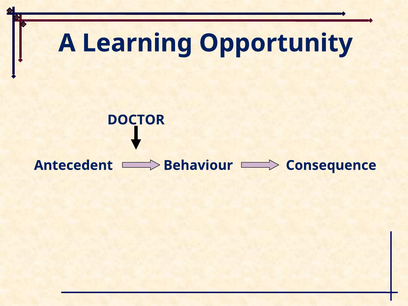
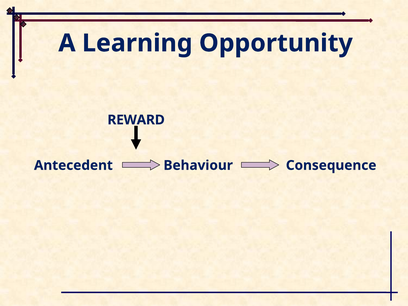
DOCTOR: DOCTOR -> REWARD
